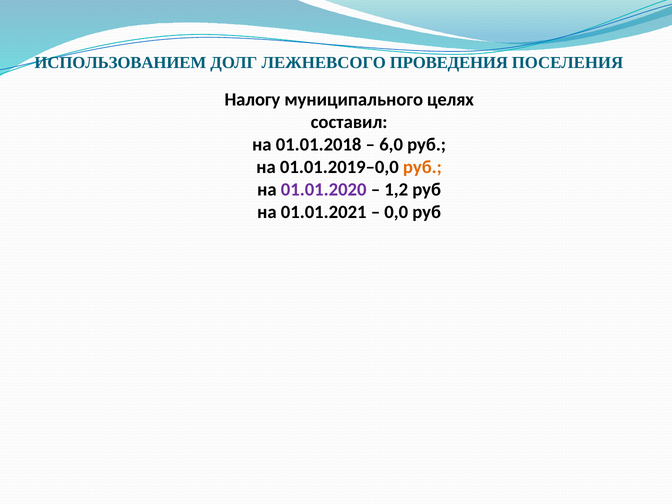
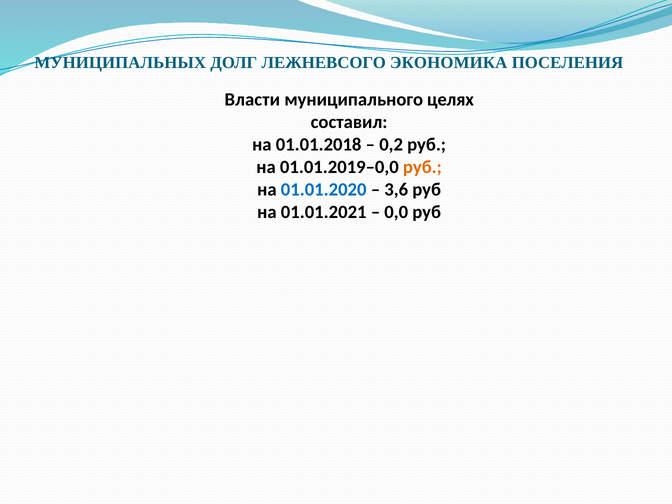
ИСПОЛЬЗОВАНИЕМ: ИСПОЛЬЗОВАНИЕМ -> МУНИЦИПАЛЬНЫХ
ПРОВЕДЕНИЯ: ПРОВЕДЕНИЯ -> ЭКОНОМИКА
Налогу: Налогу -> Власти
6,0: 6,0 -> 0,2
01.01.2020 colour: purple -> blue
1,2: 1,2 -> 3,6
